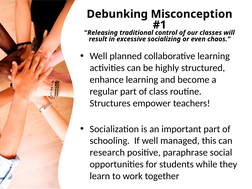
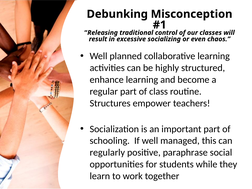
research: research -> regularly
